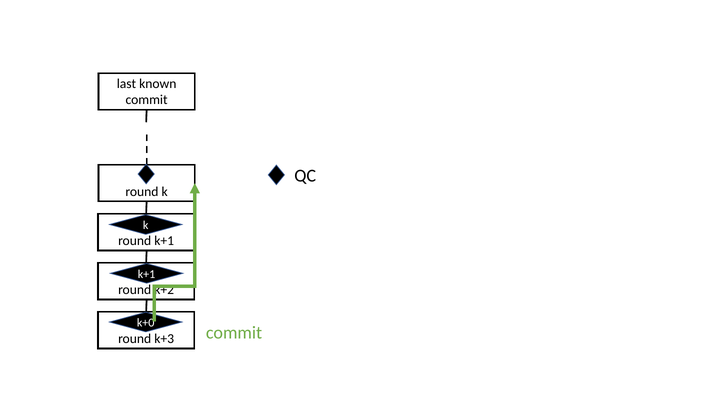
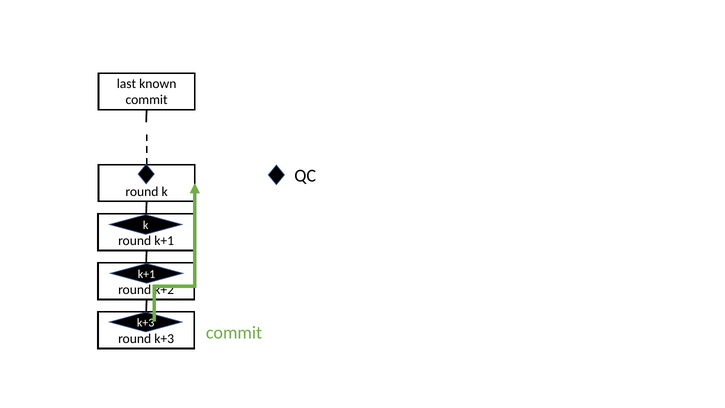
k+0 at (146, 323): k+0 -> k+3
